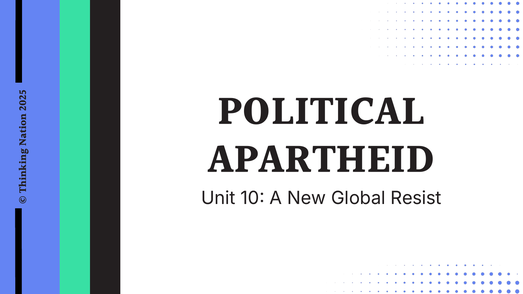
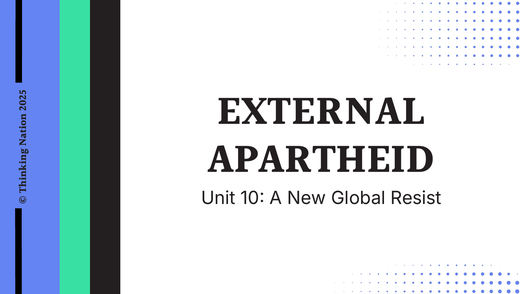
POLITICAL: POLITICAL -> EXTERNAL
